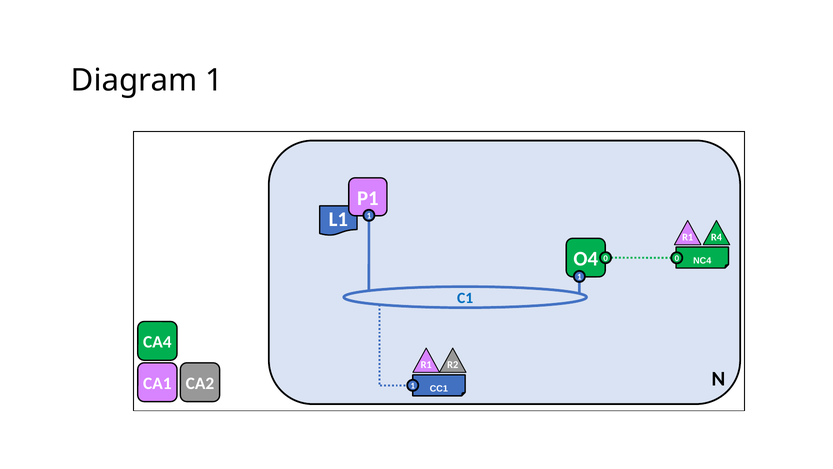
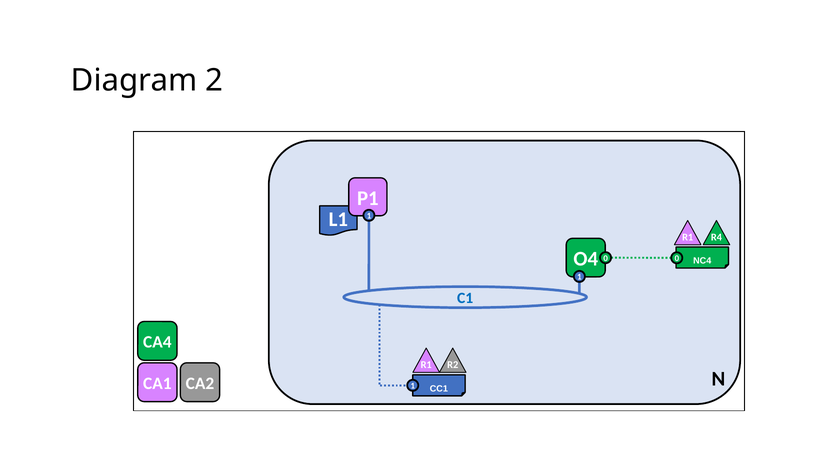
Diagram 1: 1 -> 2
